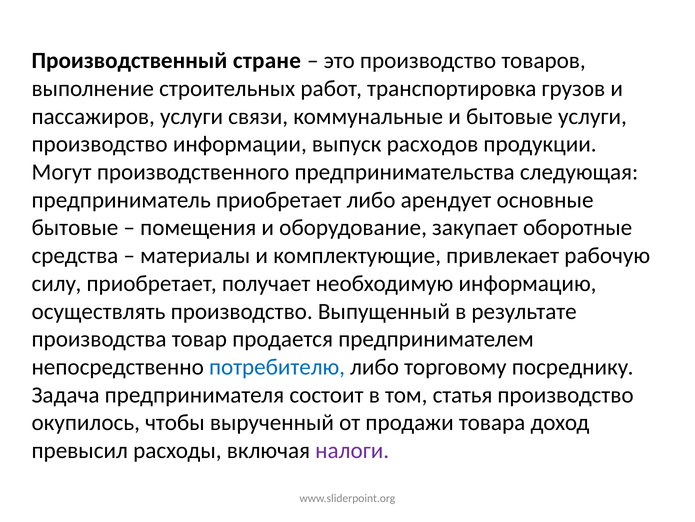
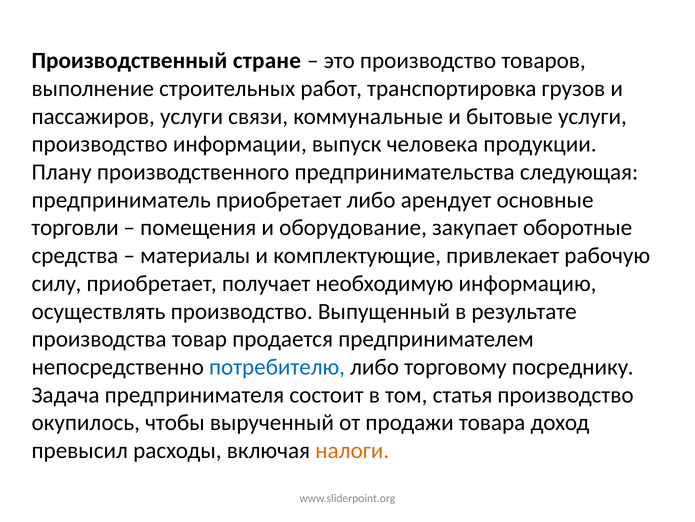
расходов: расходов -> человека
Могут: Могут -> Плану
бытовые at (75, 228): бытовые -> торговли
налоги colour: purple -> orange
